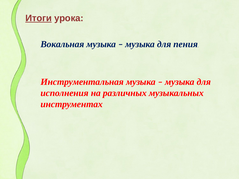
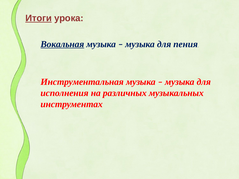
Вокальная underline: none -> present
